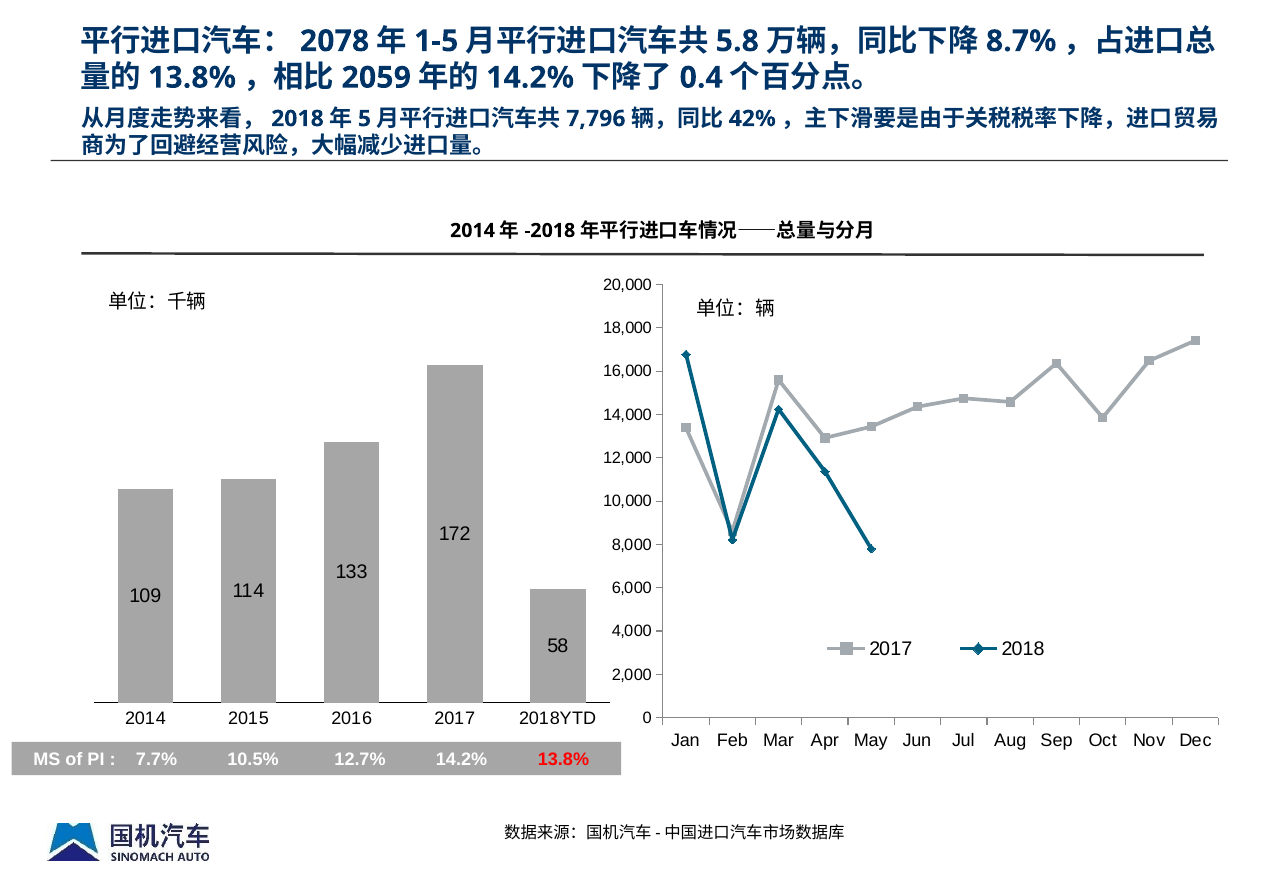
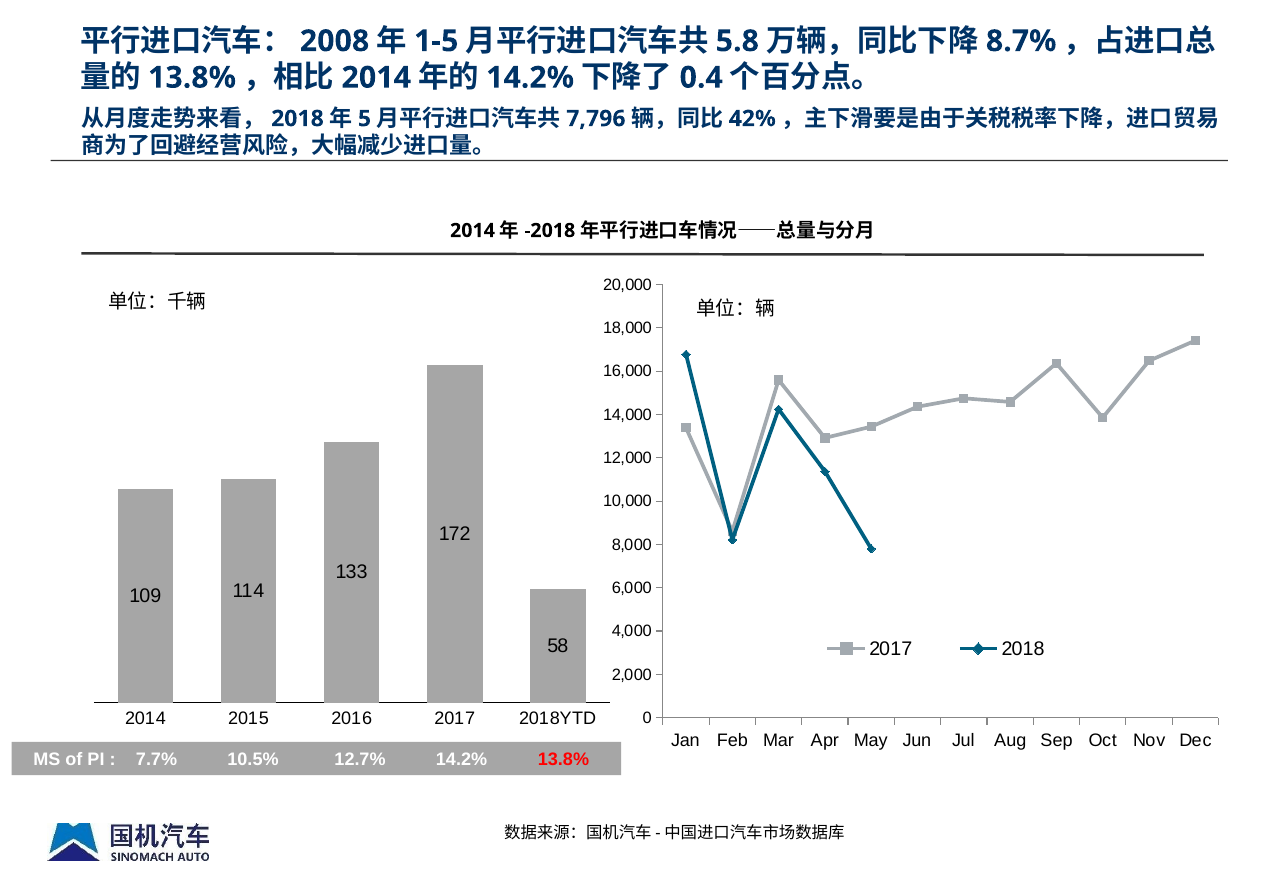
2078: 2078 -> 2008
2059 at (376, 78): 2059 -> 2014
